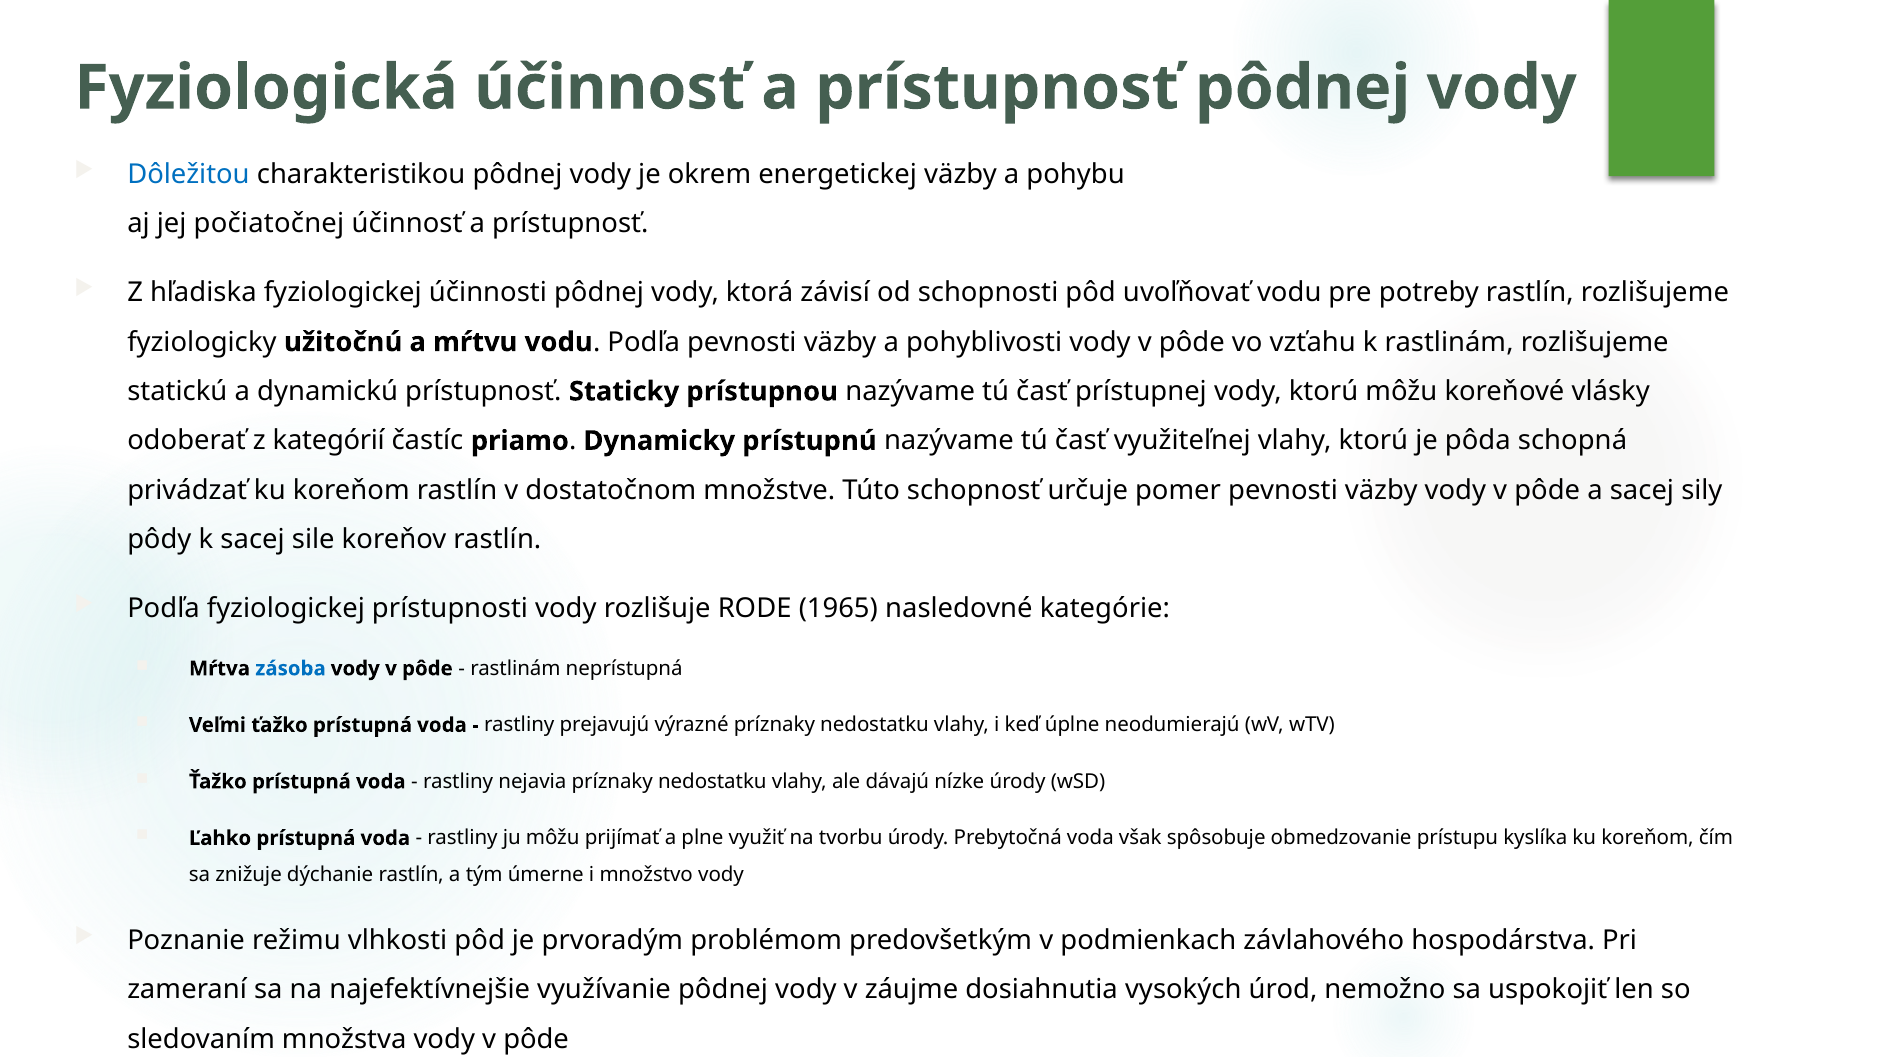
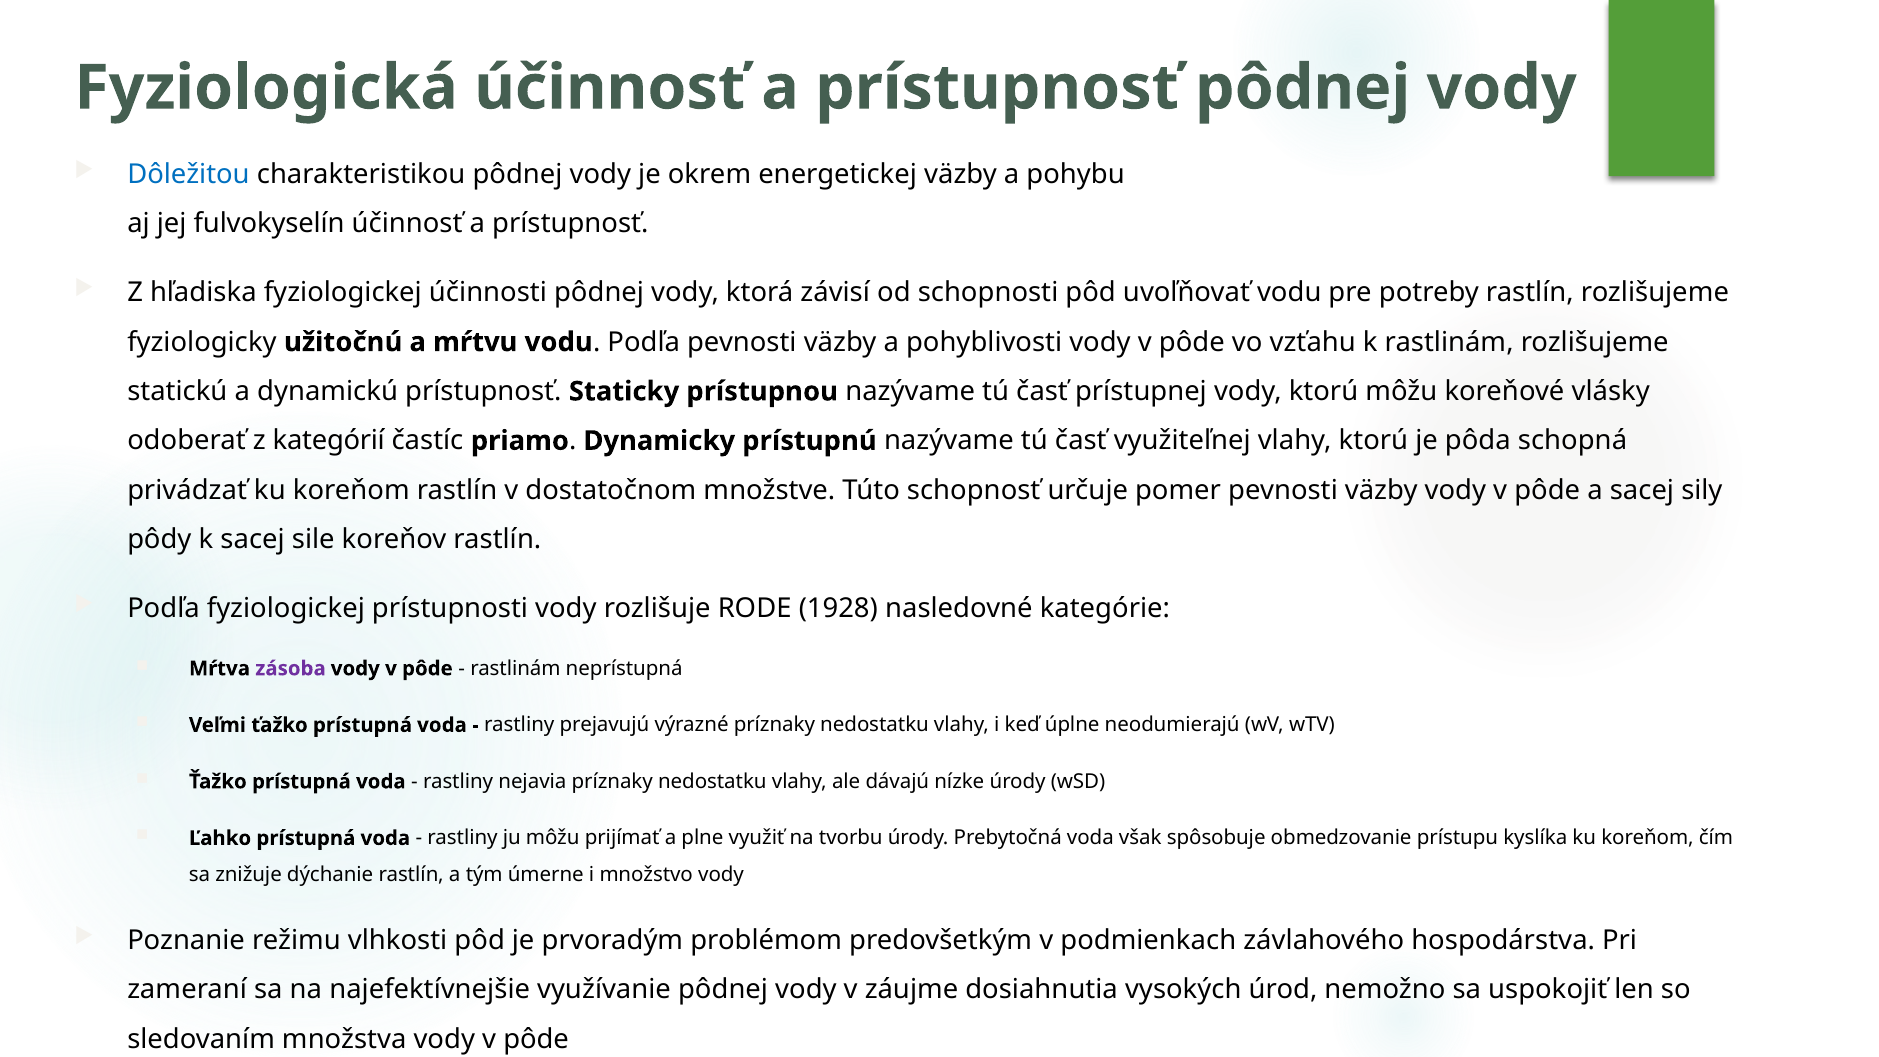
počiatočnej: počiatočnej -> fulvokyselín
1965: 1965 -> 1928
zásoba colour: blue -> purple
